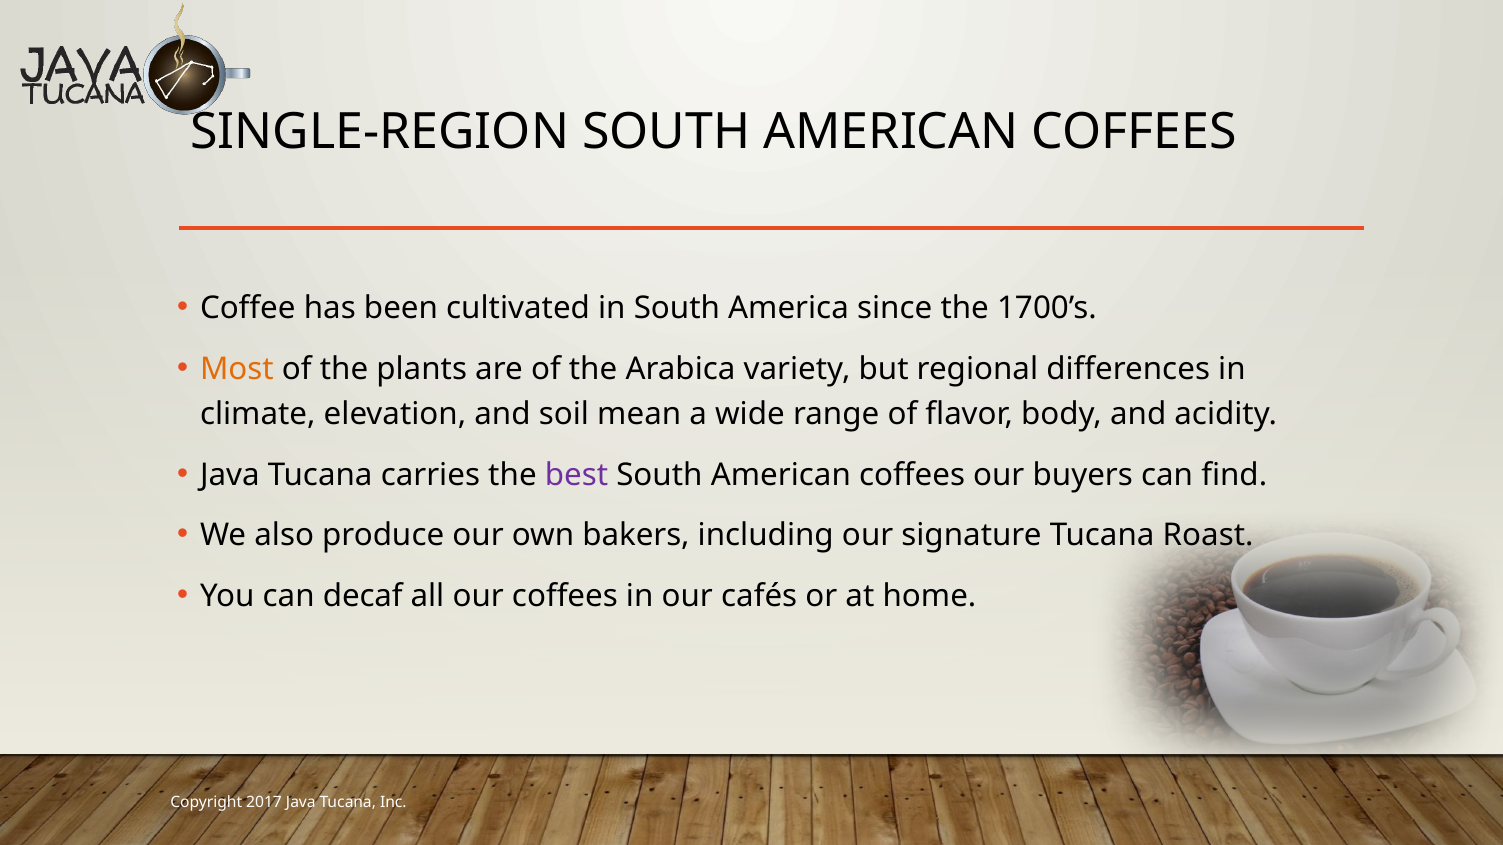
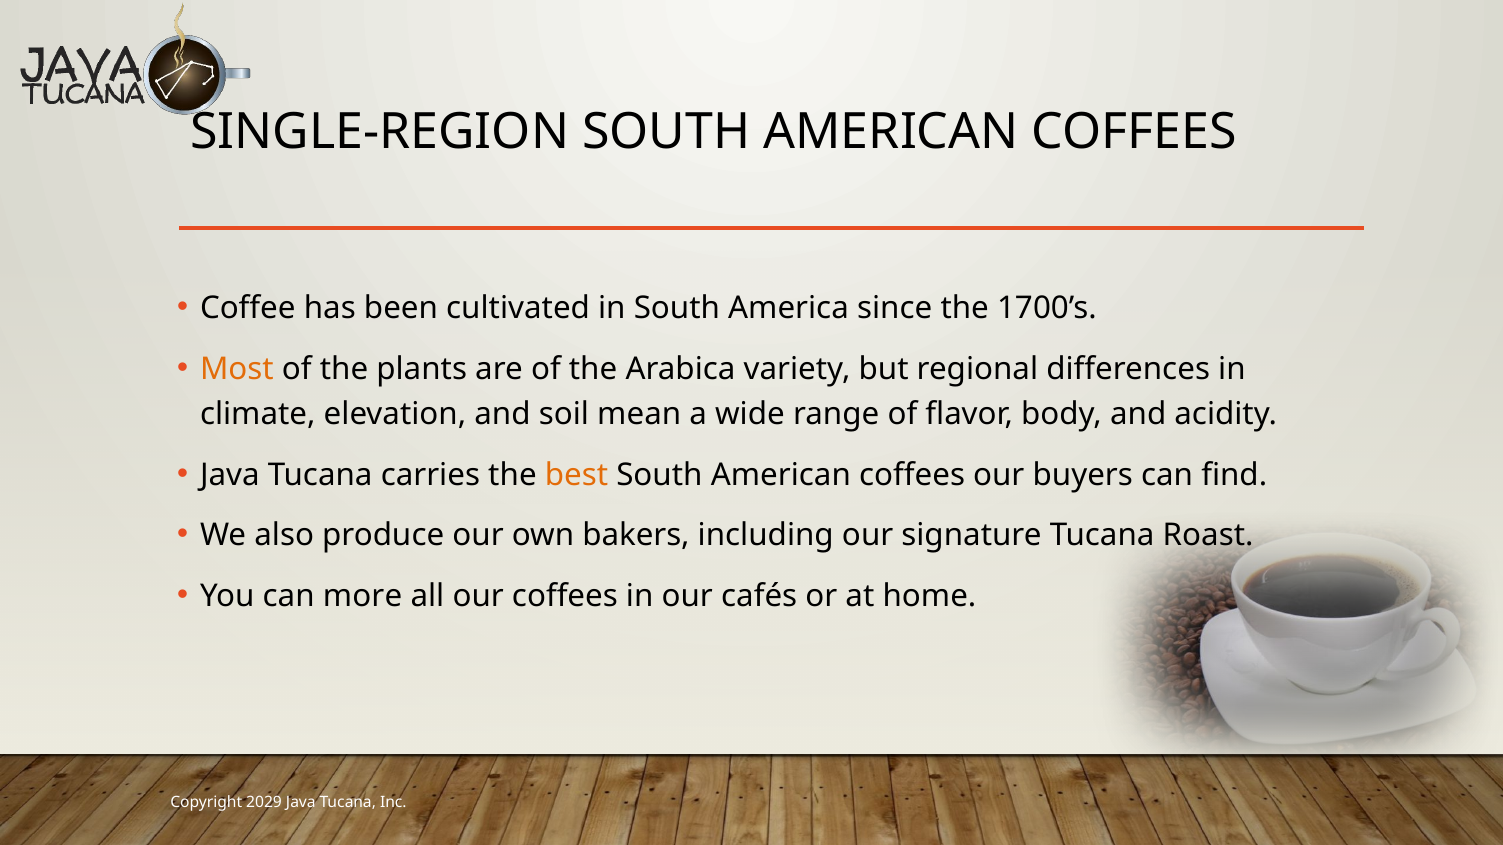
best colour: purple -> orange
decaf: decaf -> more
2017: 2017 -> 2029
